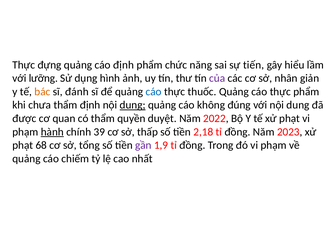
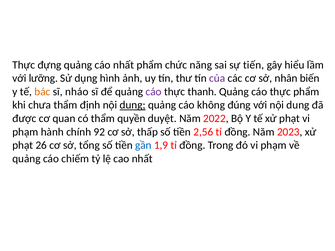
cáo định: định -> nhất
giản: giản -> biến
đánh: đánh -> nháo
cáo at (154, 92) colour: blue -> purple
thuốc: thuốc -> thanh
hành underline: present -> none
39: 39 -> 92
2,18: 2,18 -> 2,56
68: 68 -> 26
gần colour: purple -> blue
